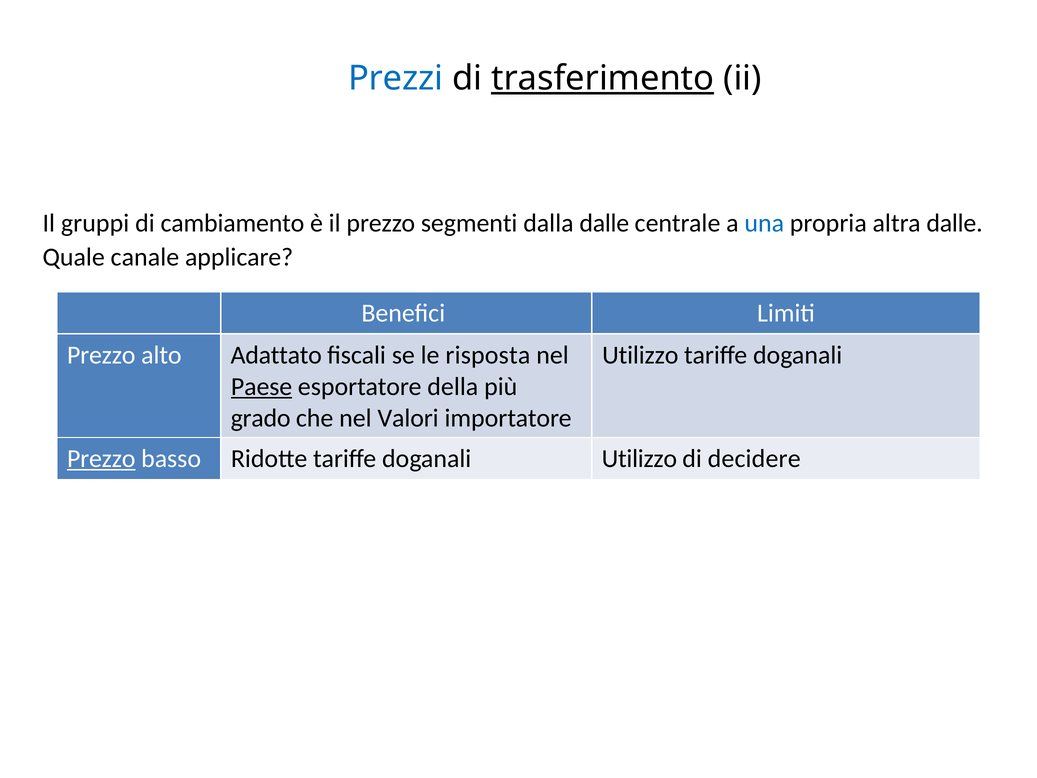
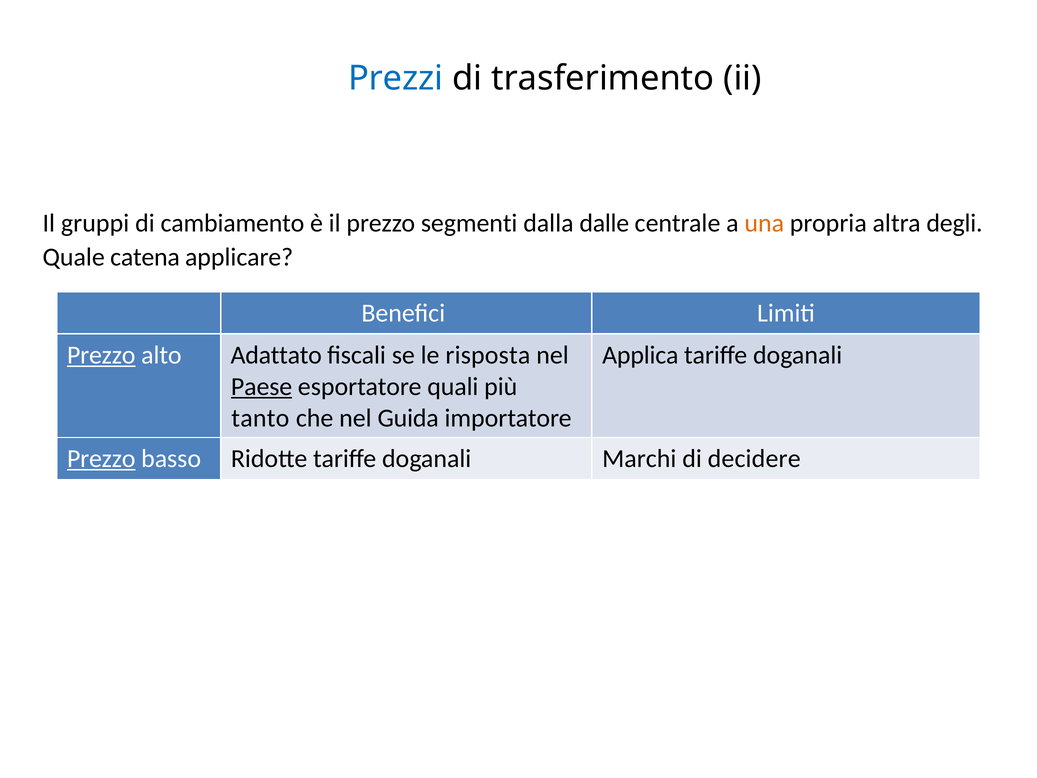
trasferimento underline: present -> none
una colour: blue -> orange
altra dalle: dalle -> degli
canale: canale -> catena
Prezzo at (101, 355) underline: none -> present
Utilizzo at (640, 355): Utilizzo -> Applica
della: della -> quali
grado: grado -> tanto
Valori: Valori -> Guida
doganali Utilizzo: Utilizzo -> Marchi
